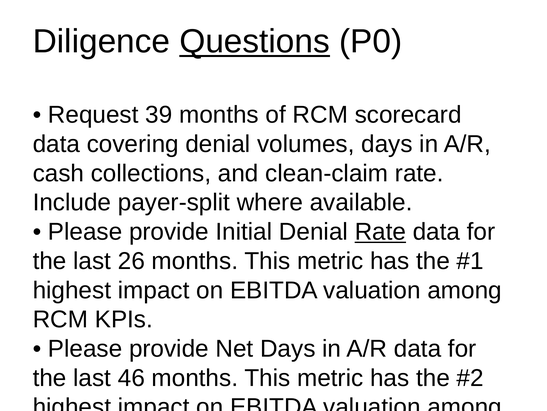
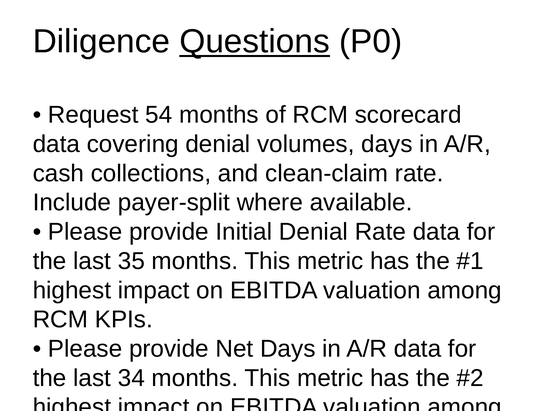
39: 39 -> 54
Rate at (380, 231) underline: present -> none
26: 26 -> 35
46: 46 -> 34
